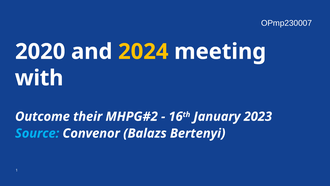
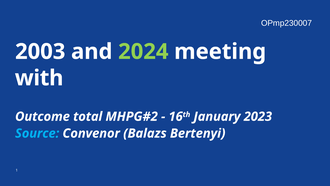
2020: 2020 -> 2003
2024 colour: yellow -> light green
their: their -> total
